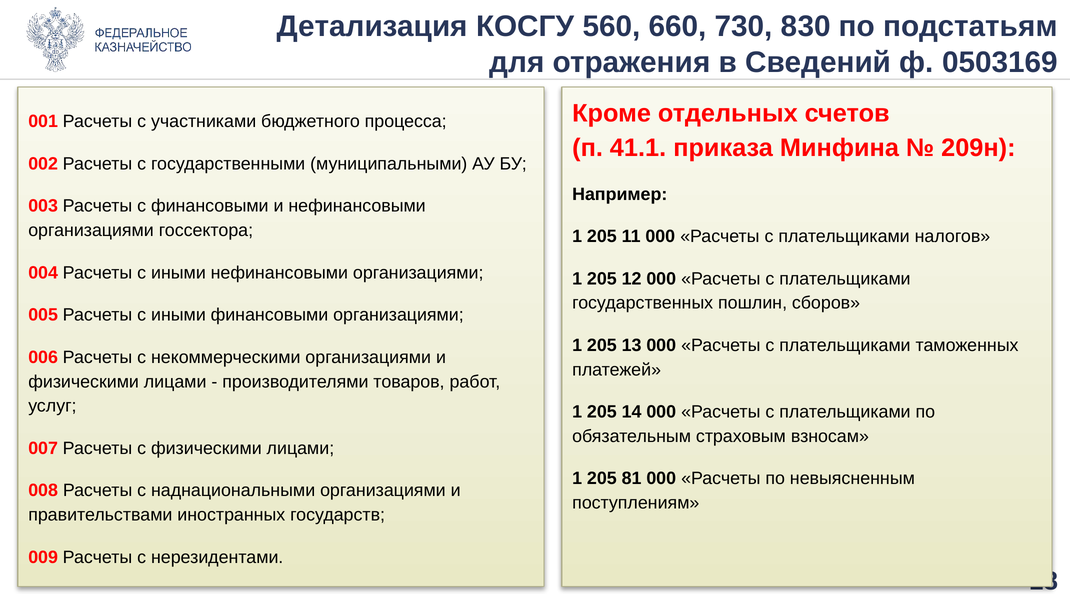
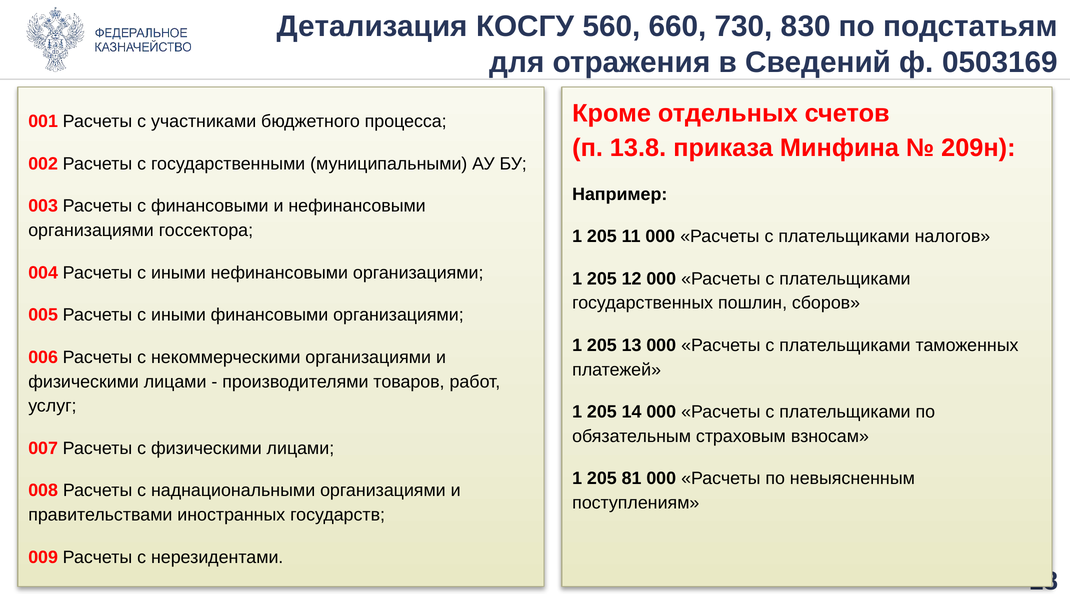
41.1: 41.1 -> 13.8
